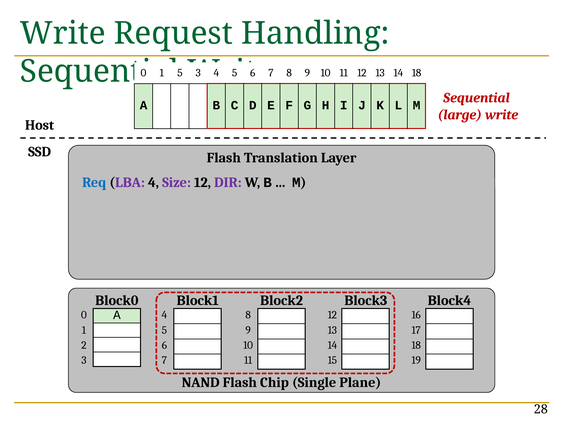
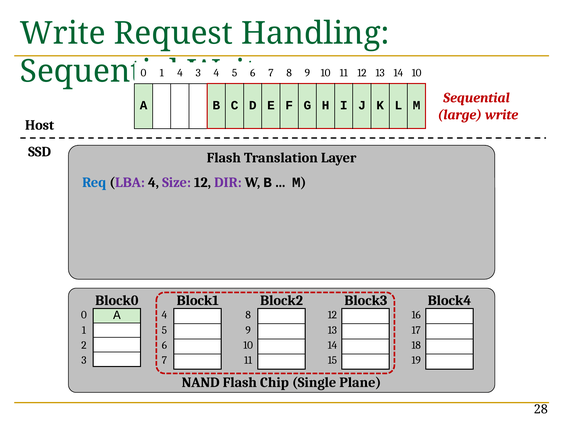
5 at (180, 73): 5 -> 4
14 18: 18 -> 10
